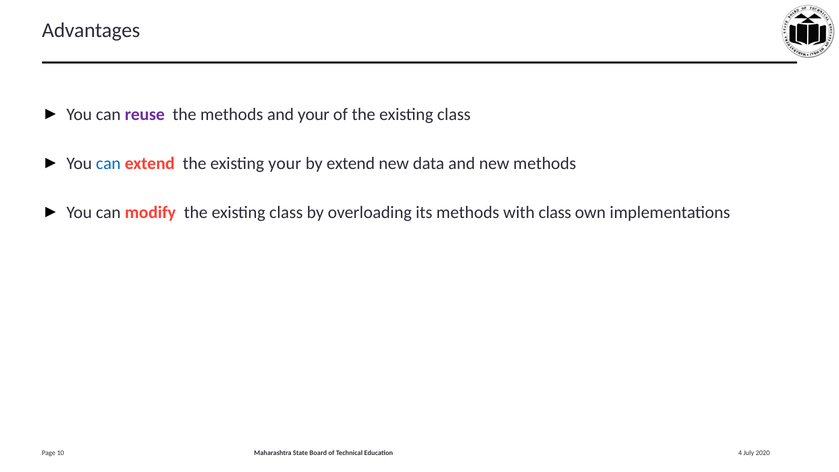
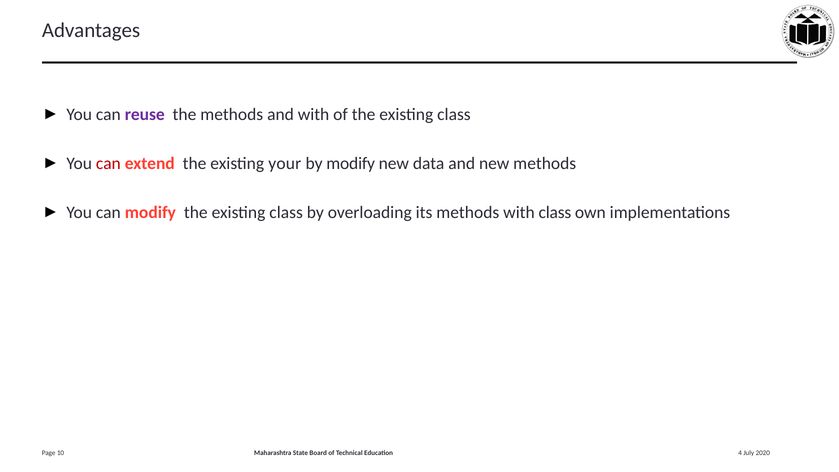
and your: your -> with
can at (108, 163) colour: blue -> red
by extend: extend -> modify
